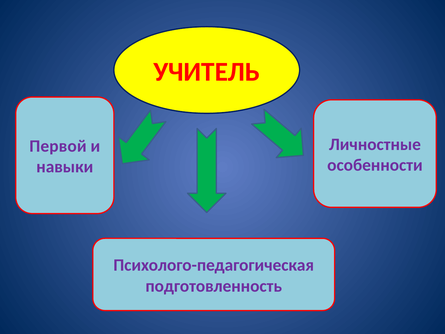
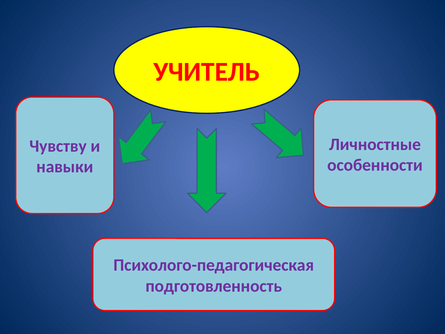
Первой: Первой -> Чувству
